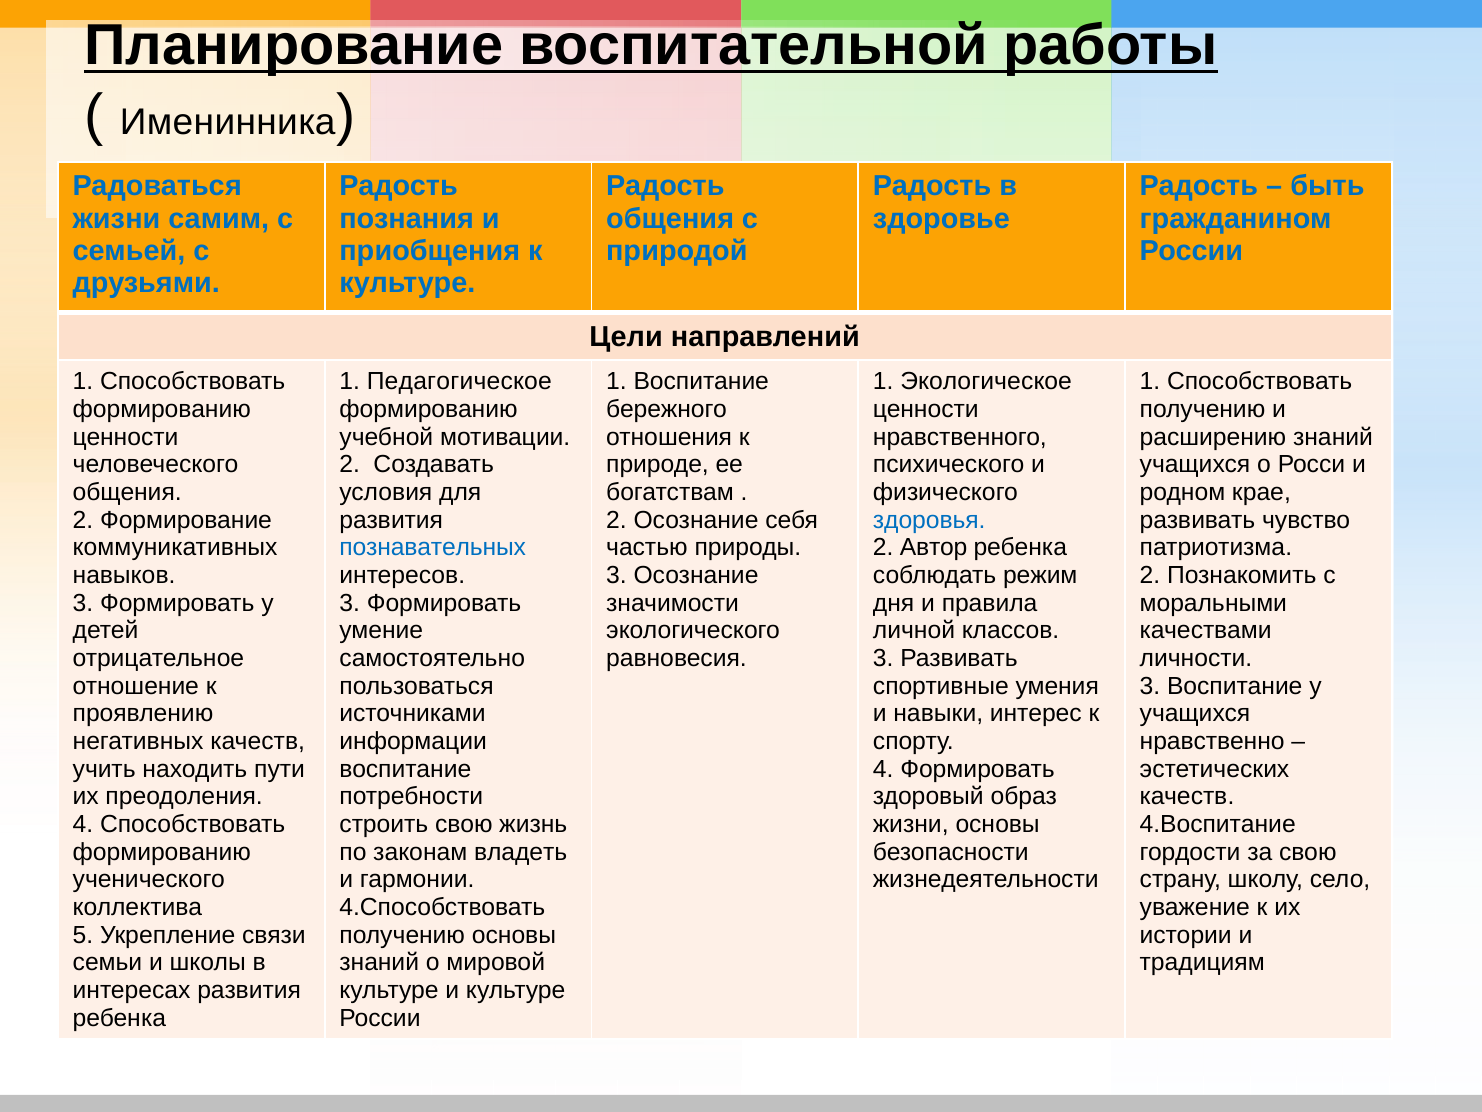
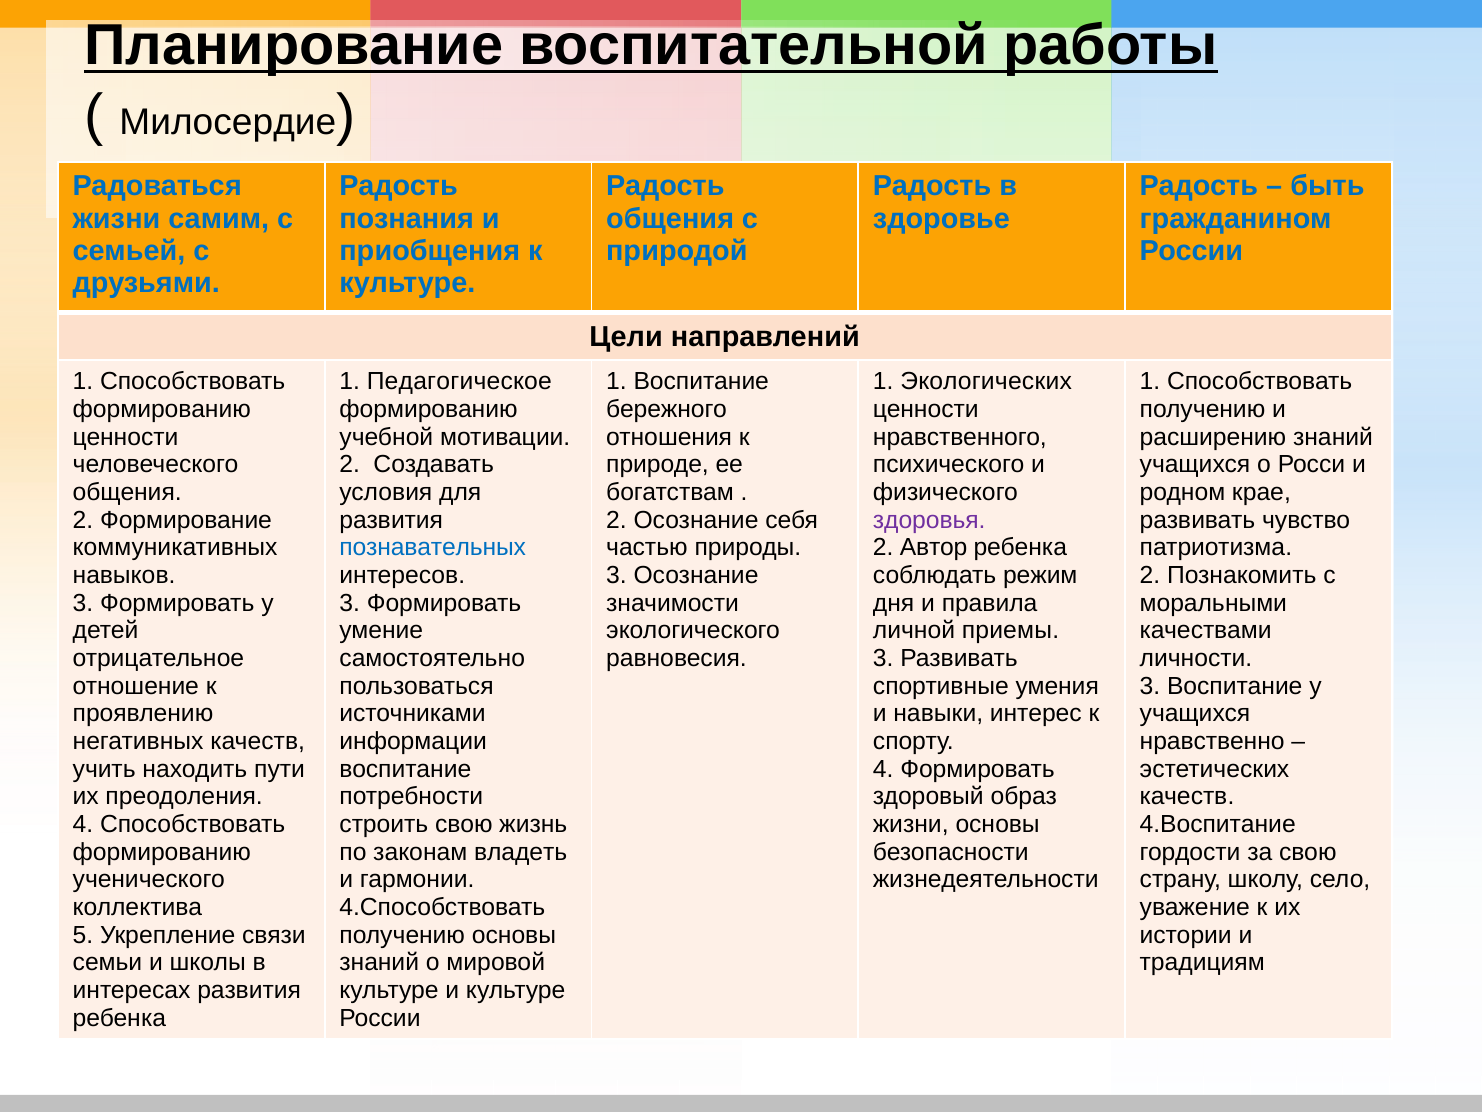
Именинника: Именинника -> Милосердие
Экологическое: Экологическое -> Экологических
здоровья colour: blue -> purple
классов: классов -> приемы
